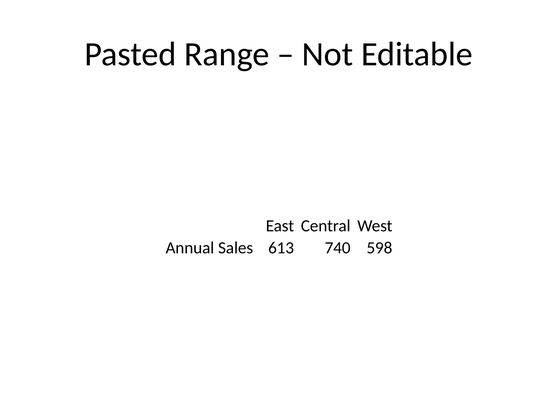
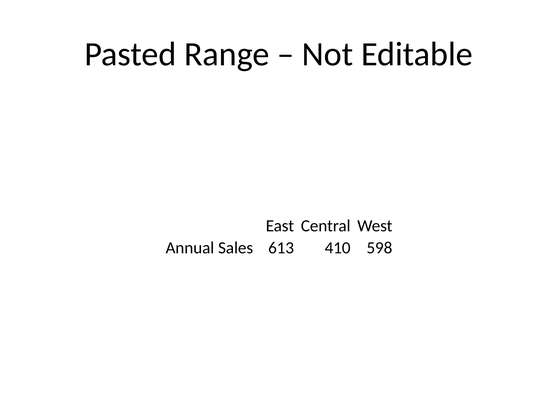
740: 740 -> 410
